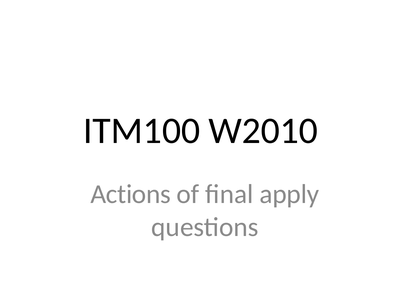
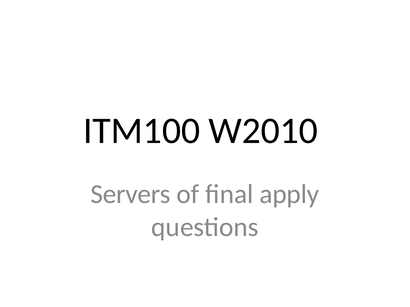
Actions: Actions -> Servers
